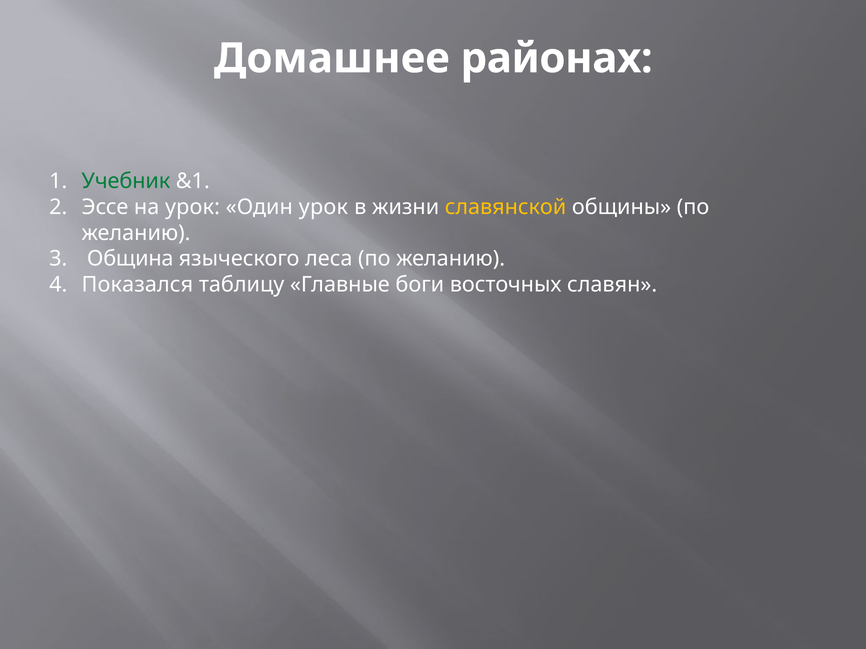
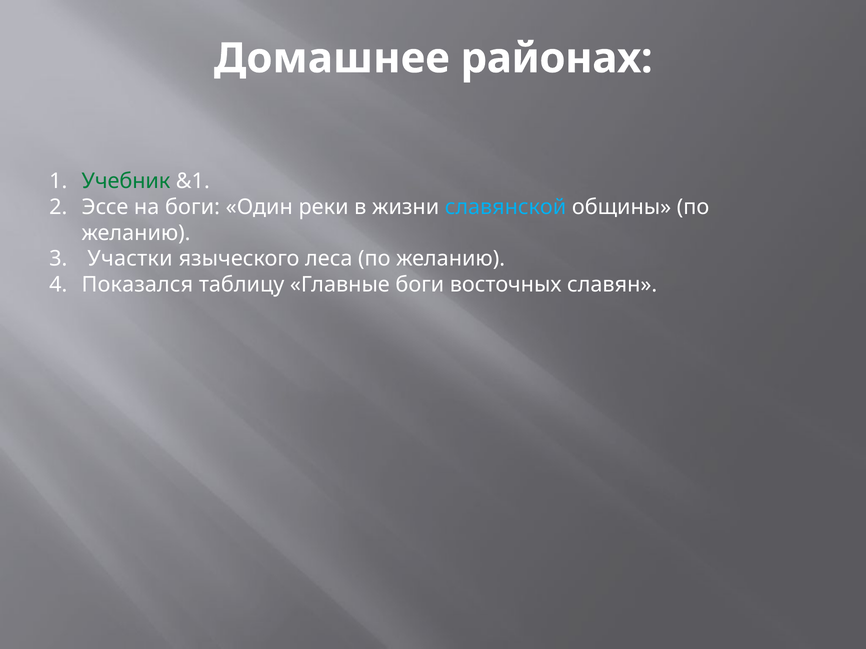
на урок: урок -> боги
Один урок: урок -> реки
славянской colour: yellow -> light blue
Община: Община -> Участки
